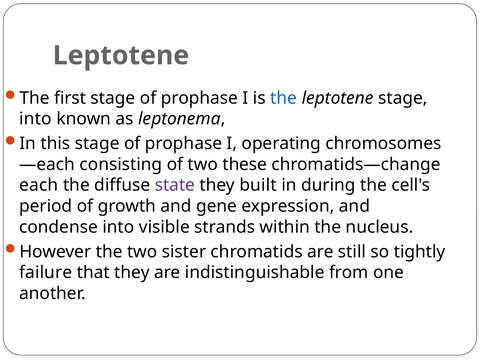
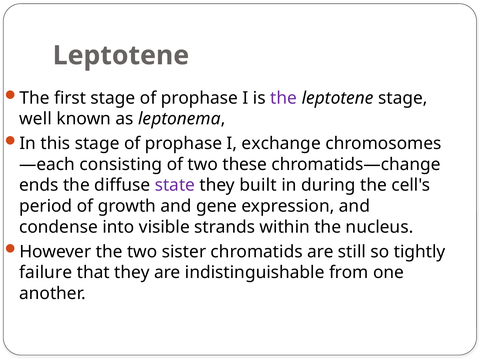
the at (284, 98) colour: blue -> purple
into at (36, 119): into -> well
operating: operating -> exchange
each: each -> ends
